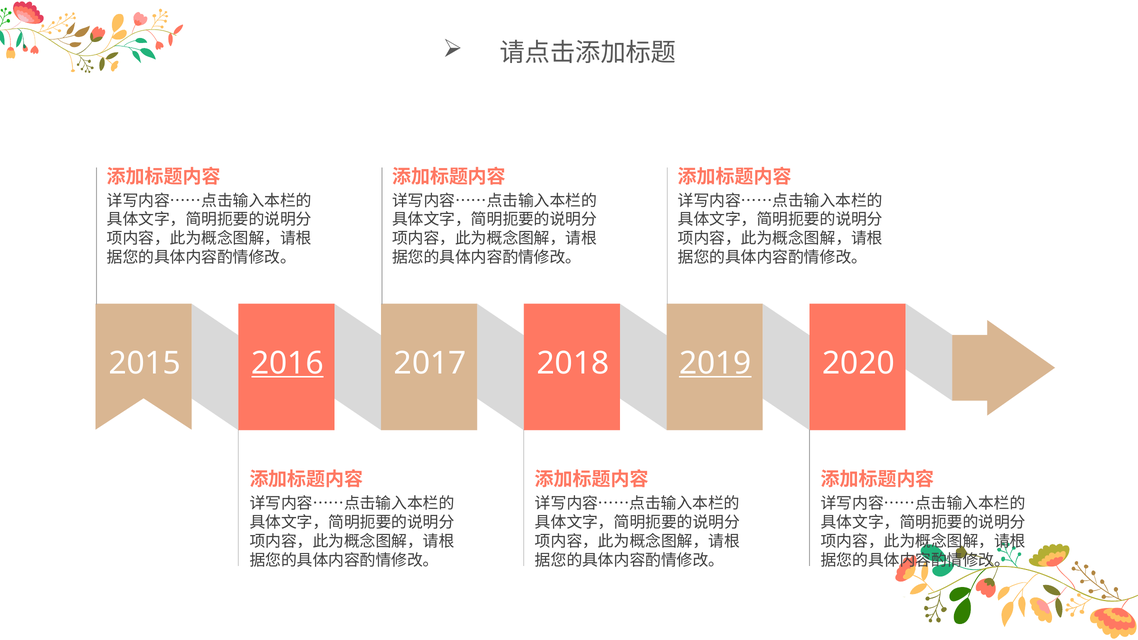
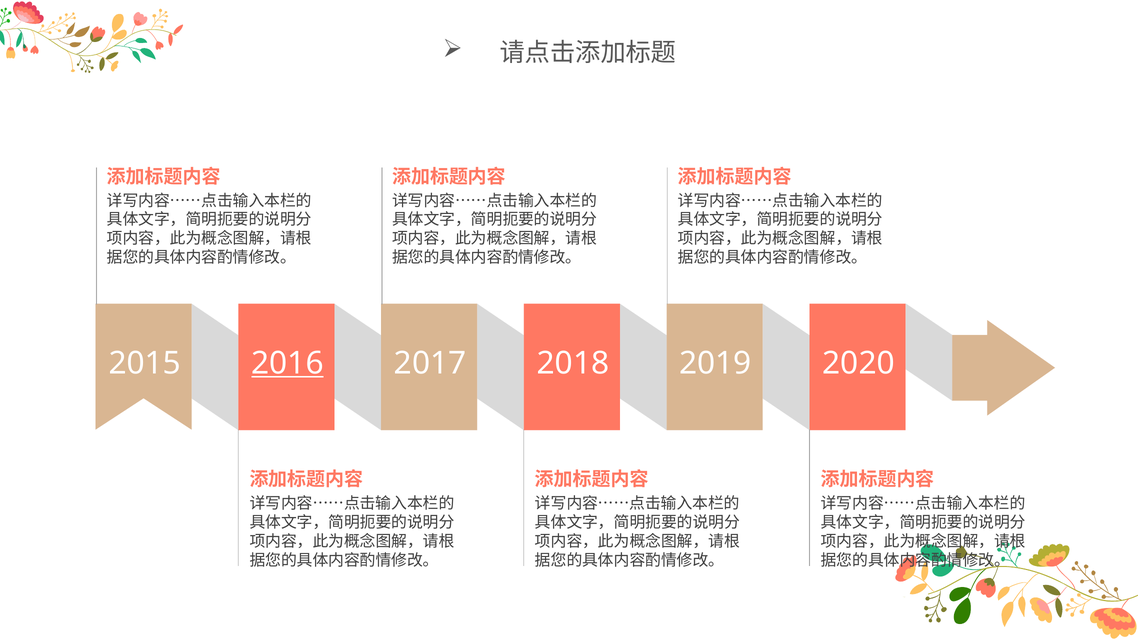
2019 underline: present -> none
